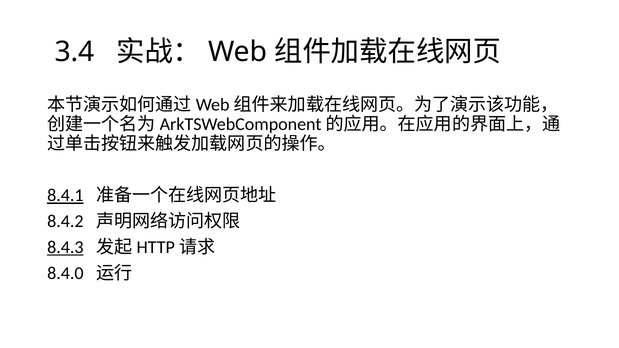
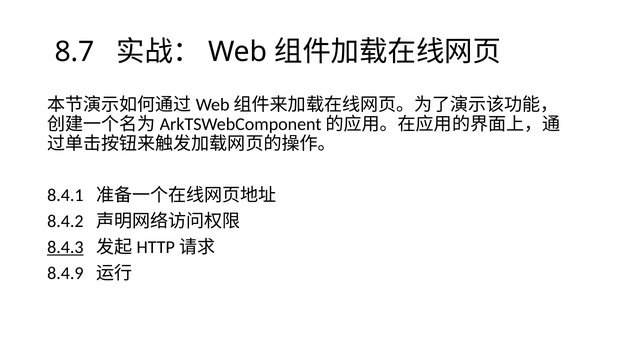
3.4: 3.4 -> 8.7
8.4.1 underline: present -> none
8.4.0: 8.4.0 -> 8.4.9
